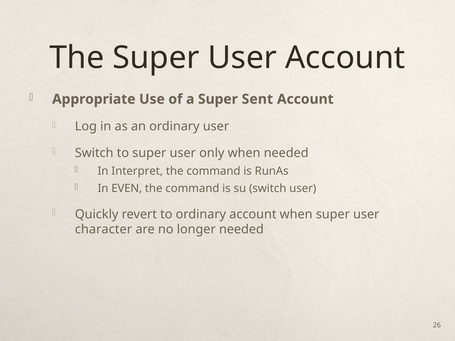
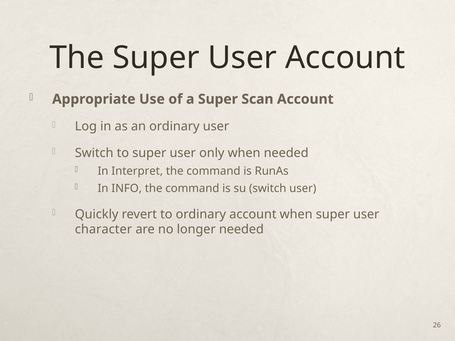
Sent: Sent -> Scan
EVEN: EVEN -> INFO
